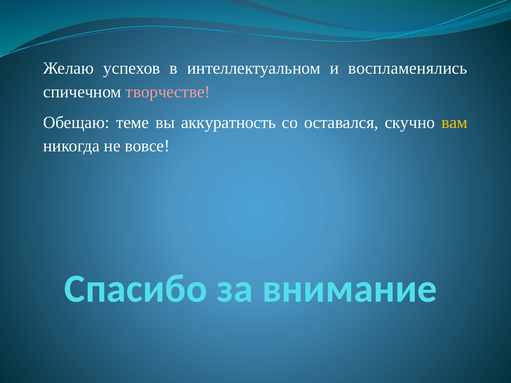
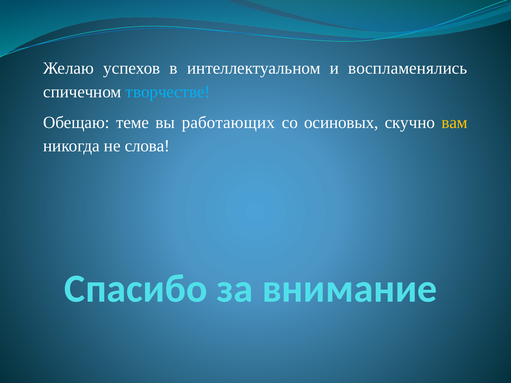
творчестве colour: pink -> light blue
аккуратность: аккуратность -> работающих
оставался: оставался -> осиновых
вовсе: вовсе -> слова
